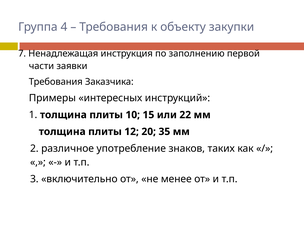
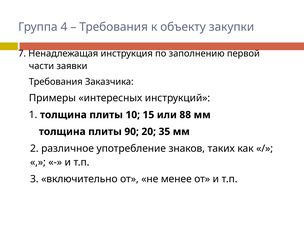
22: 22 -> 88
12: 12 -> 90
